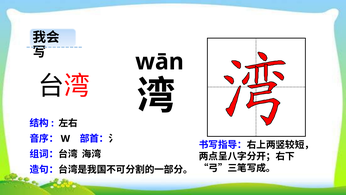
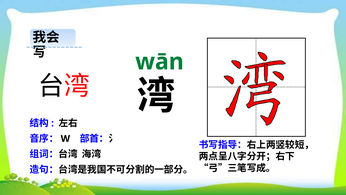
wān colour: black -> green
